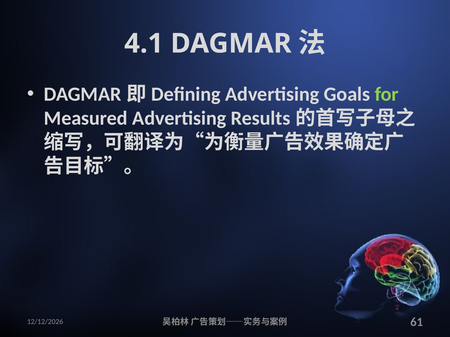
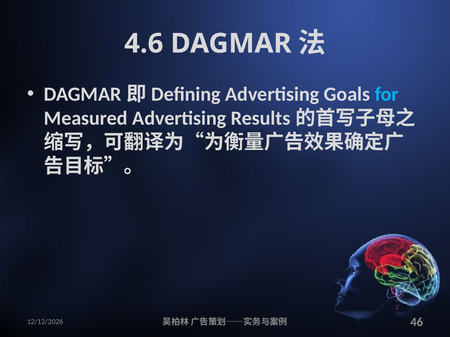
4.1: 4.1 -> 4.6
for colour: light green -> light blue
61: 61 -> 46
